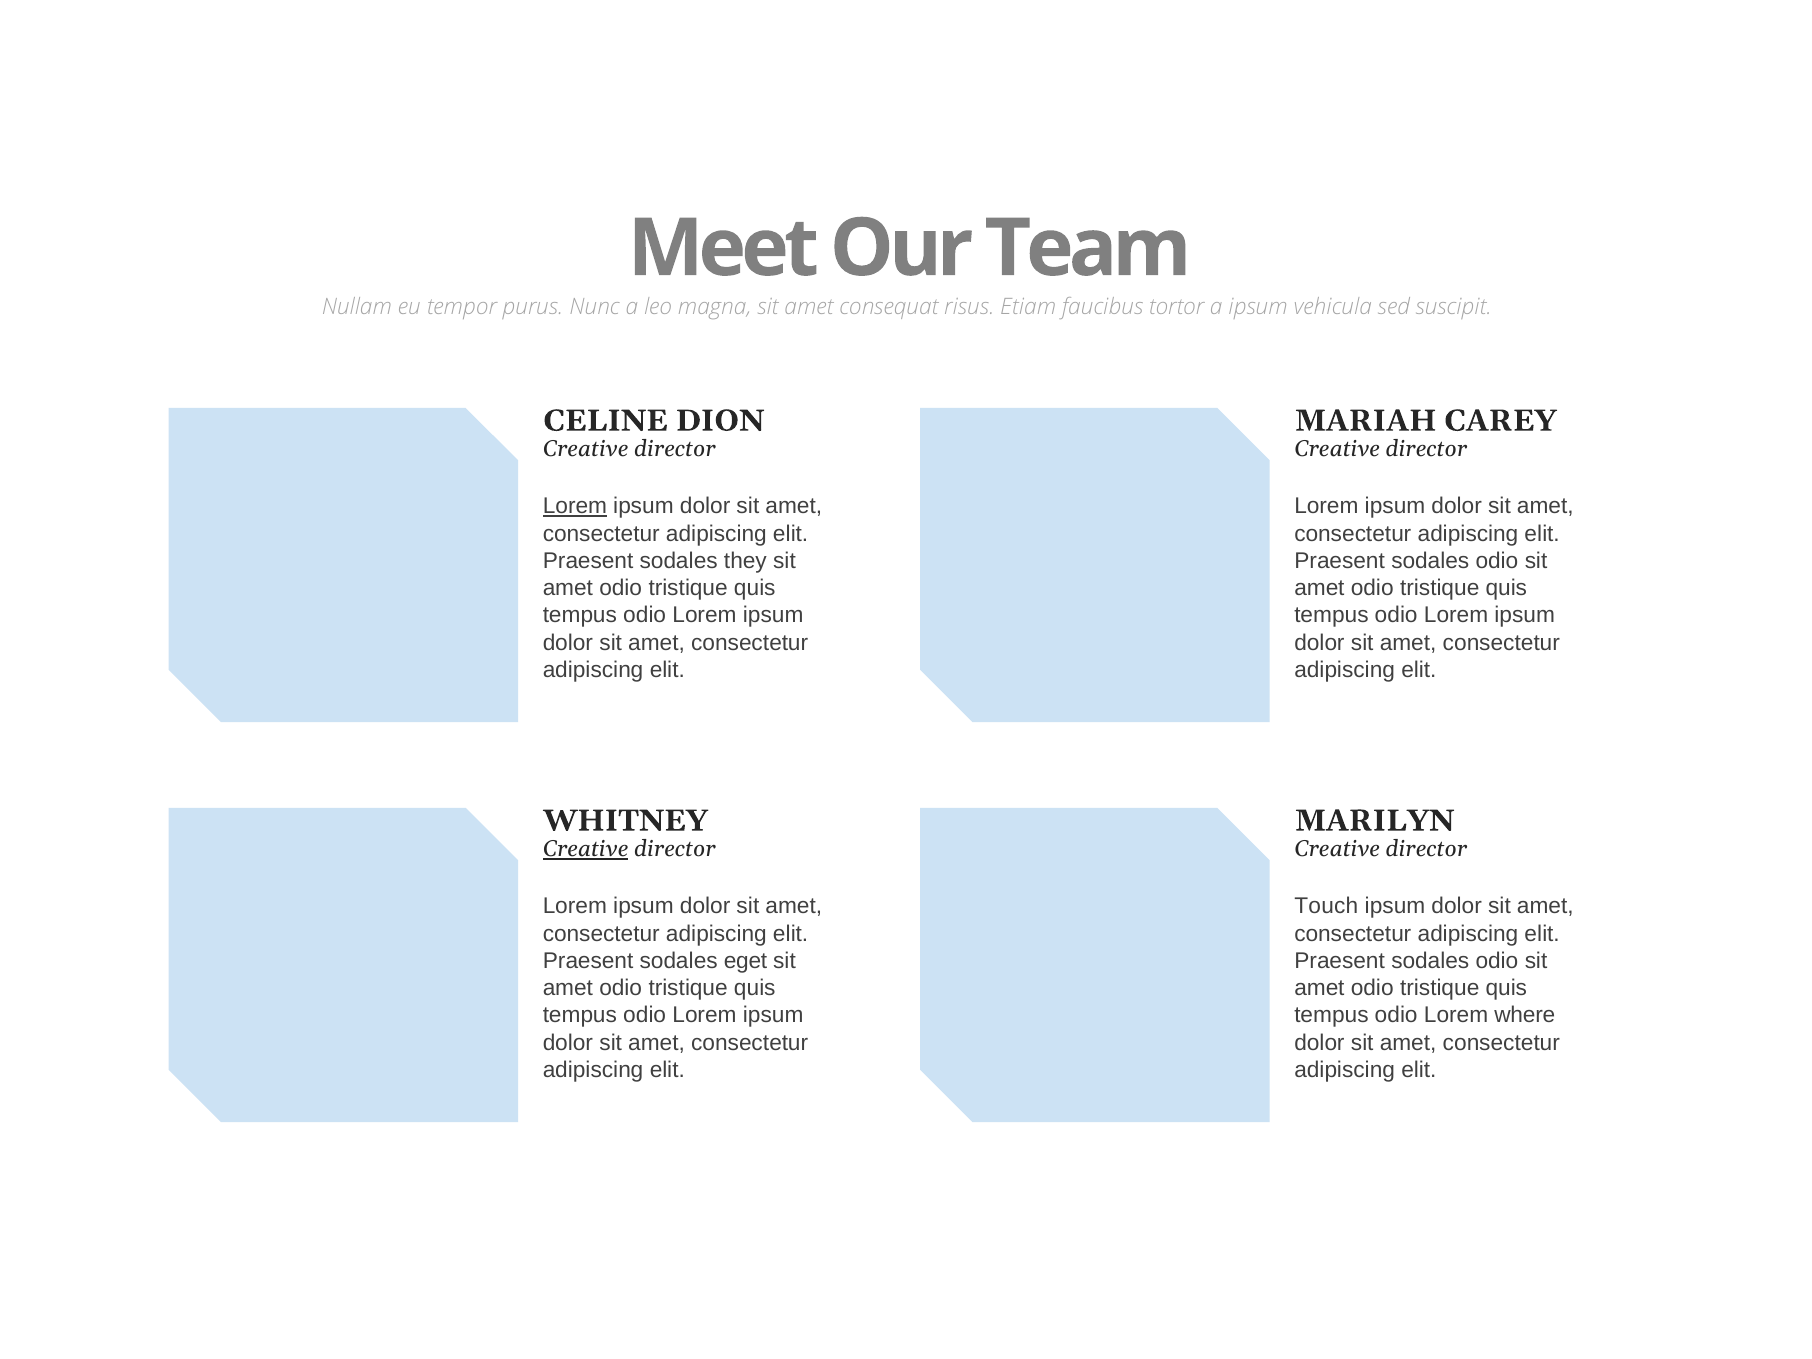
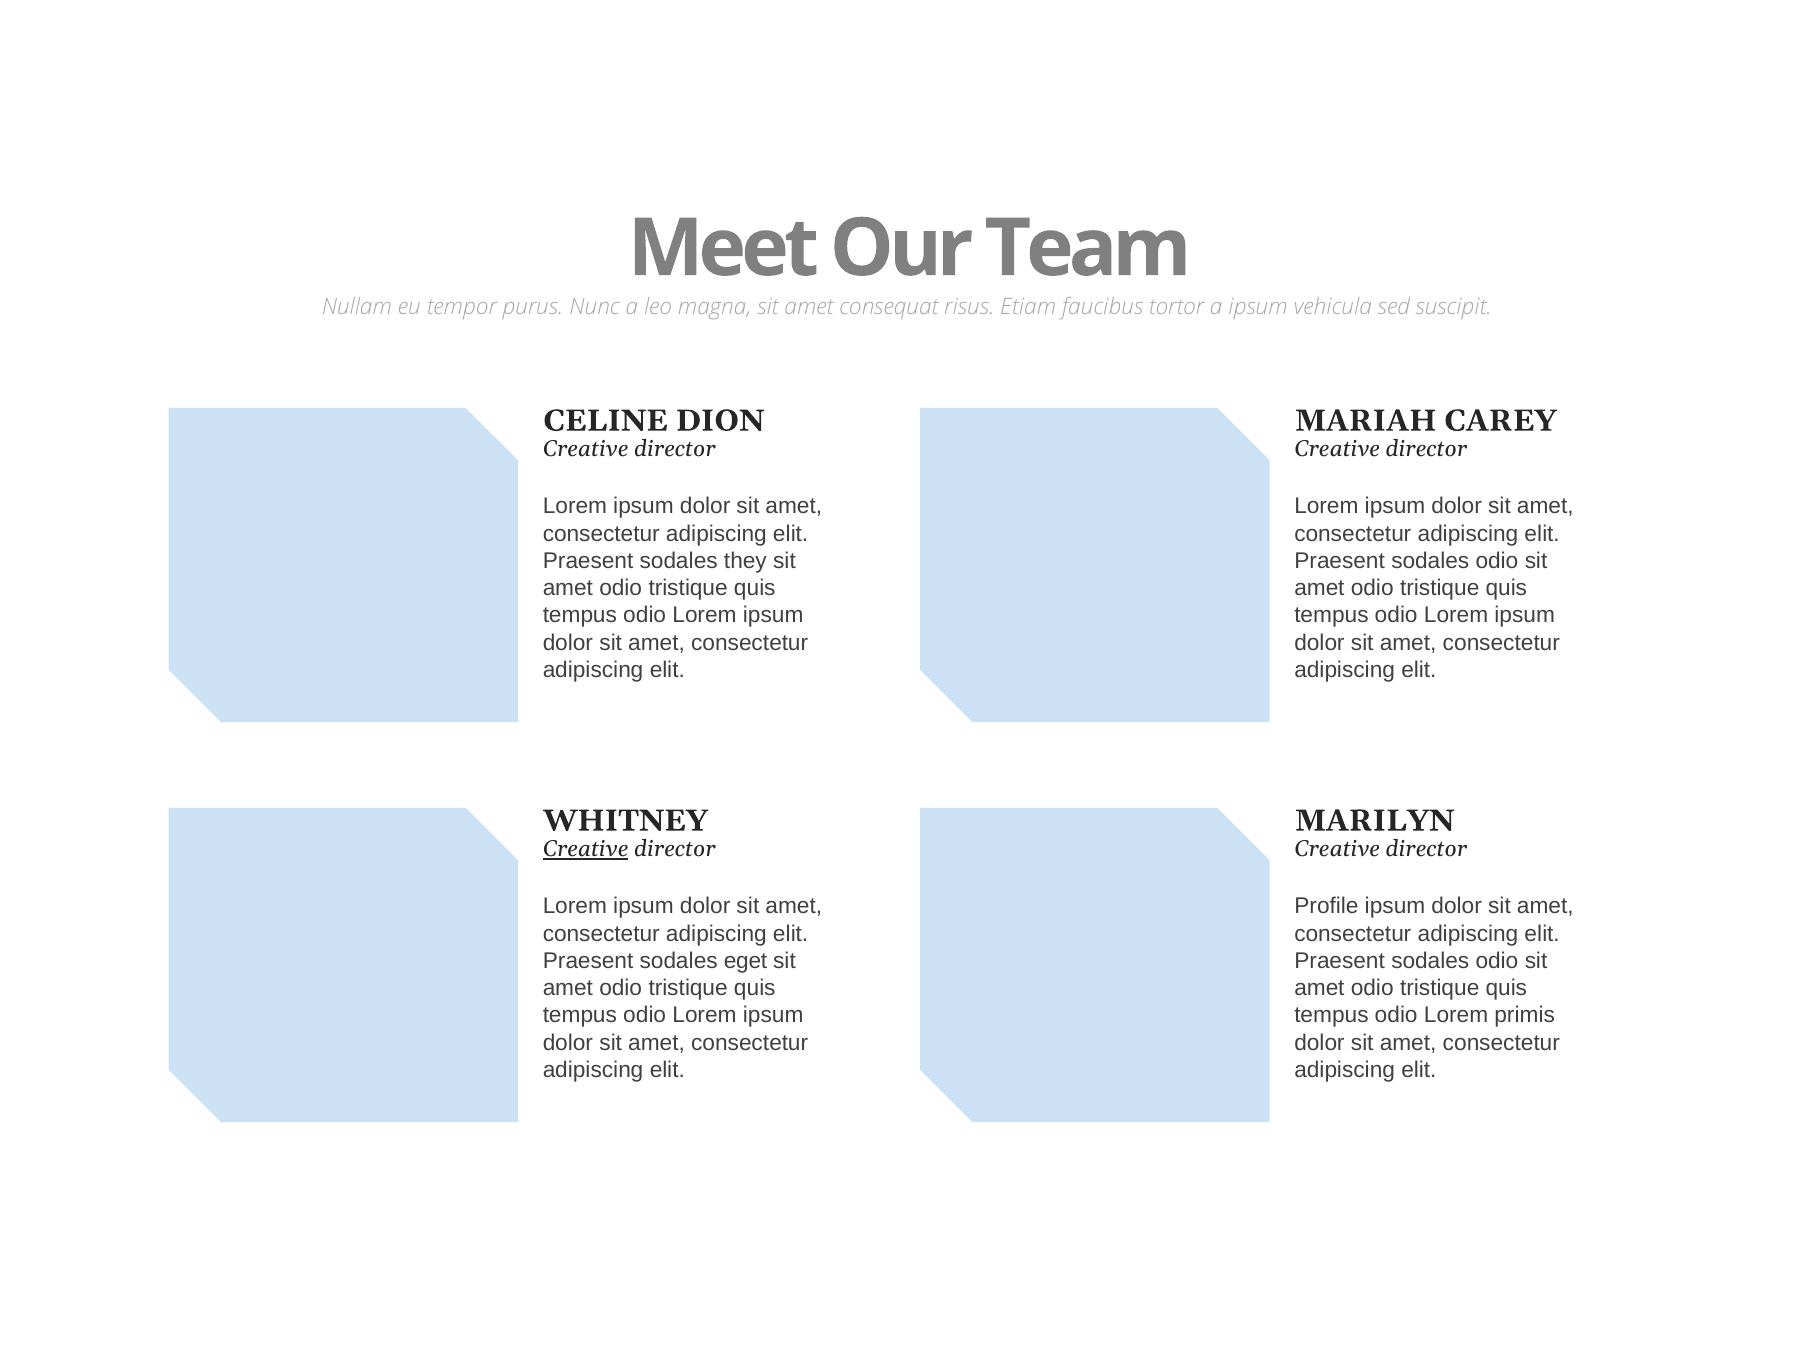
Lorem at (575, 506) underline: present -> none
Touch: Touch -> Profile
where: where -> primis
